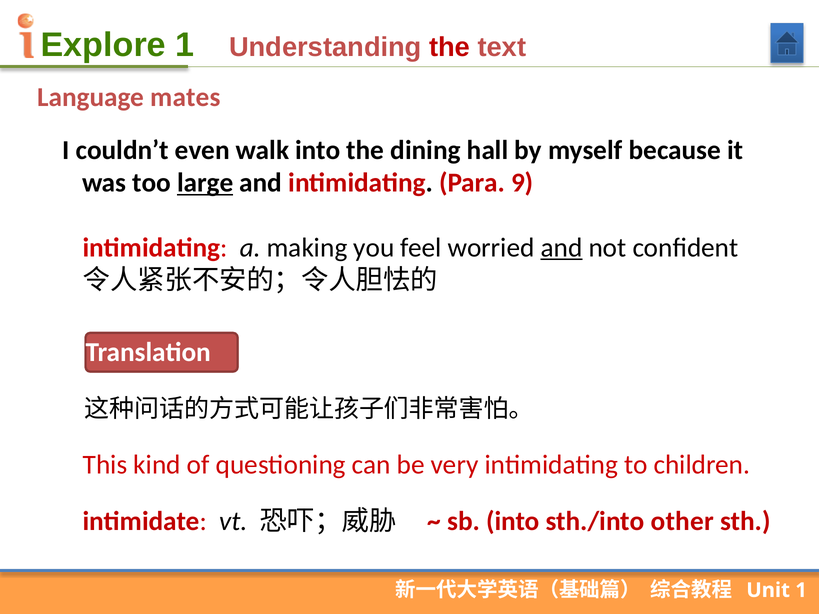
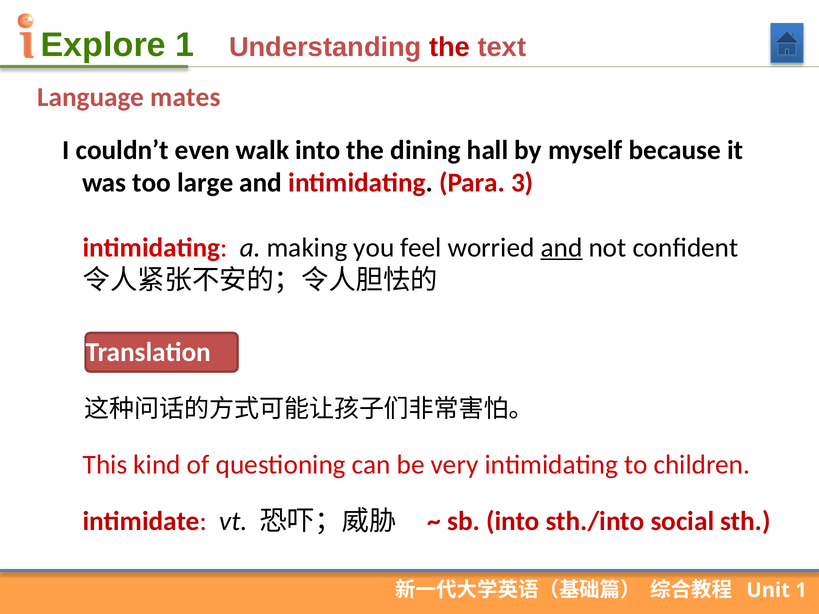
large underline: present -> none
9: 9 -> 3
other: other -> social
